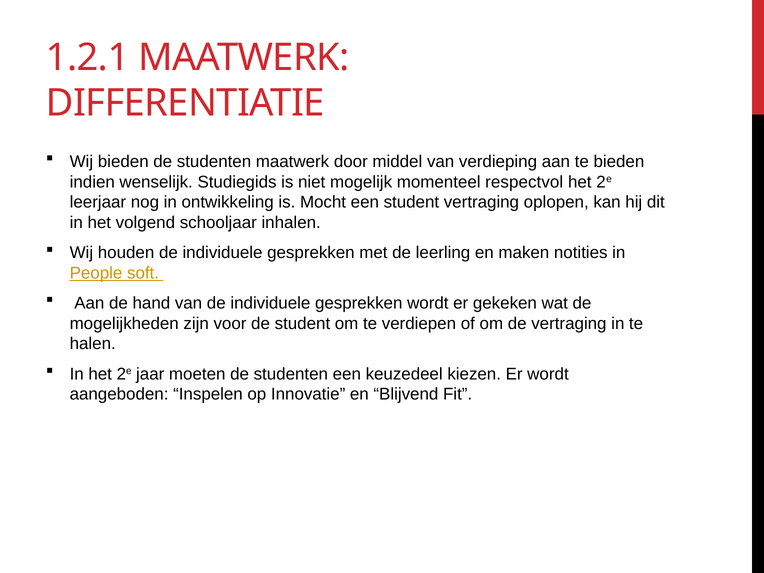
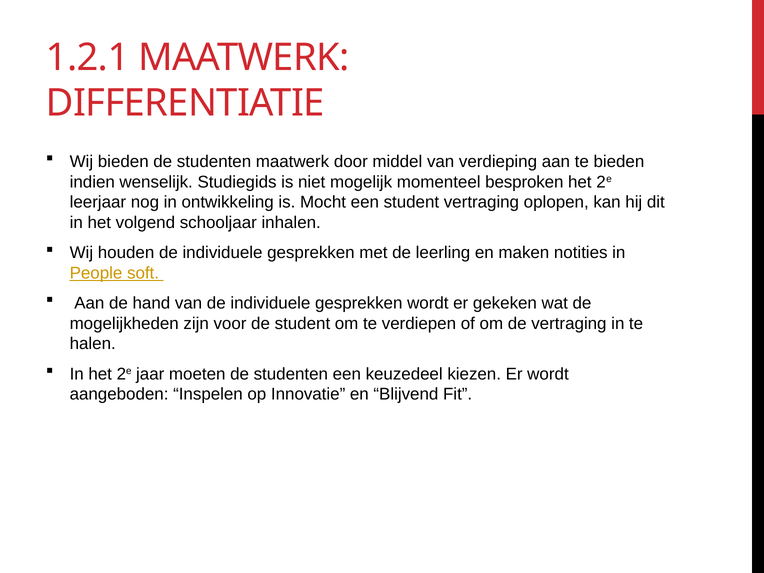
respectvol: respectvol -> besproken
